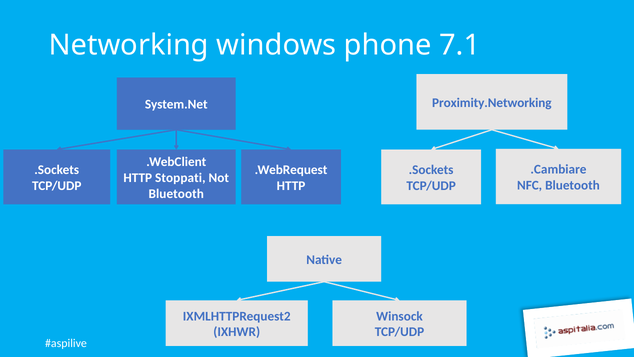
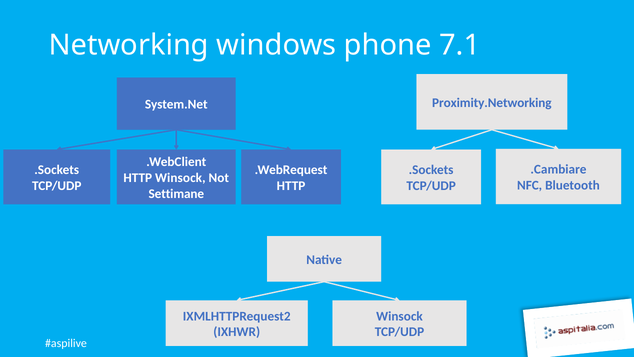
HTTP Stoppati: Stoppati -> Winsock
Bluetooth at (176, 194): Bluetooth -> Settimane
